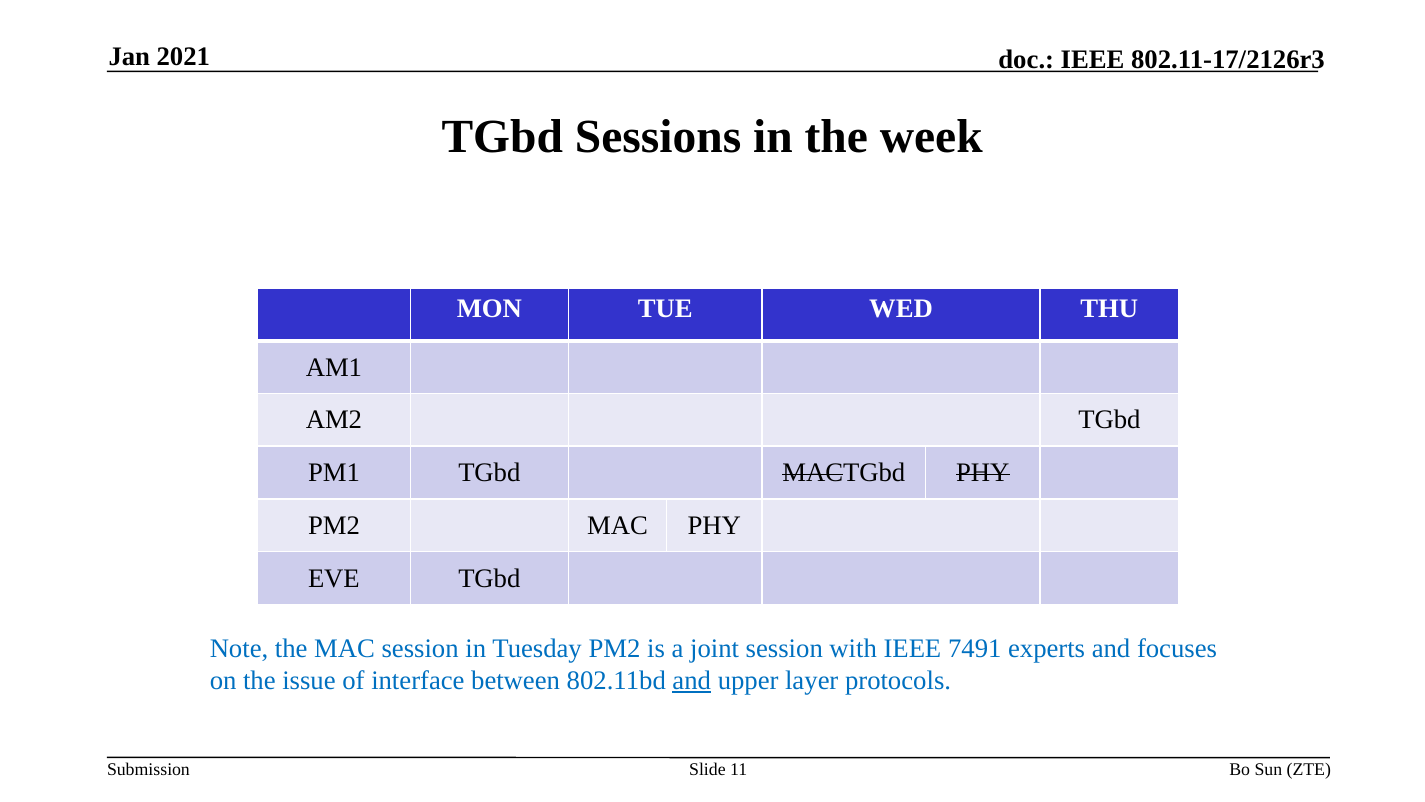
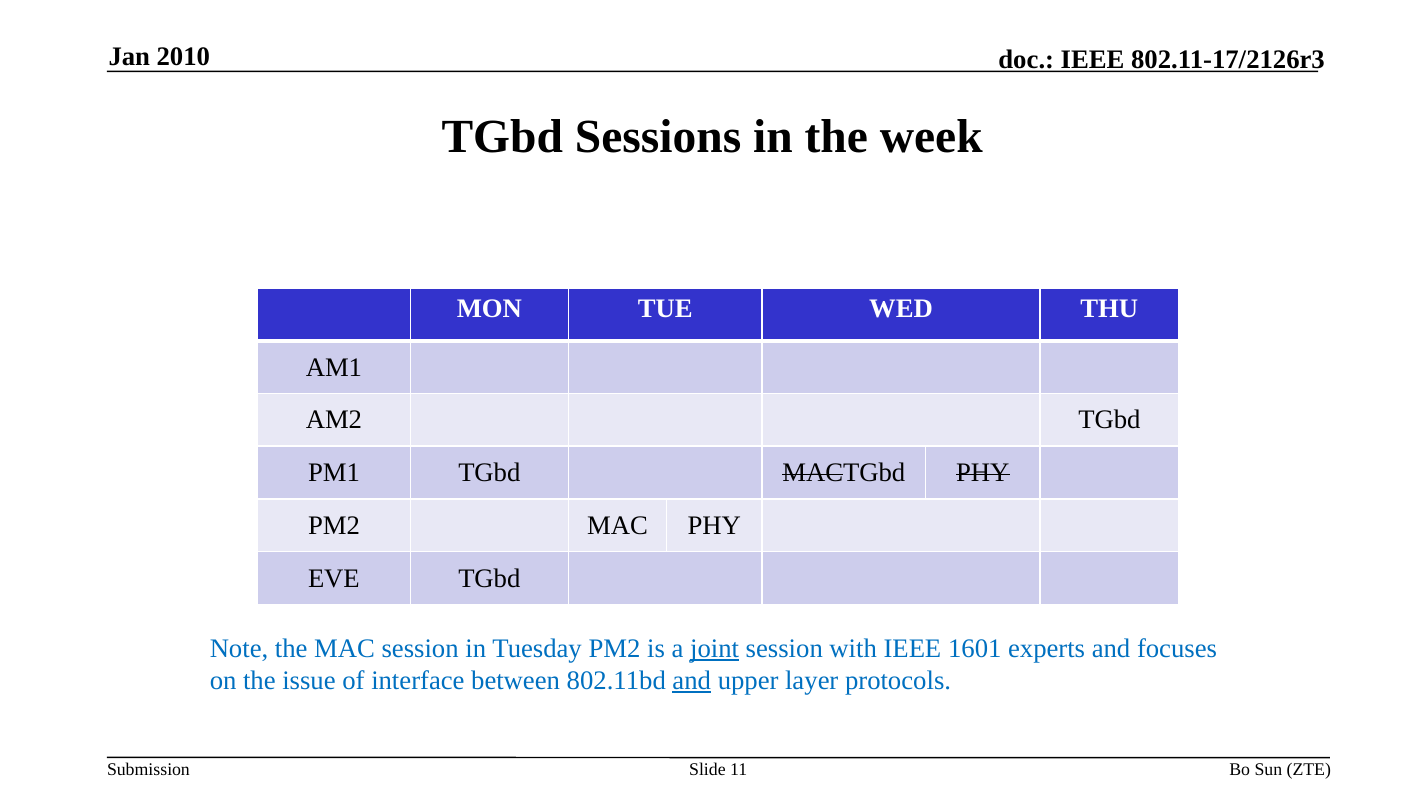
2021: 2021 -> 2010
joint underline: none -> present
7491: 7491 -> 1601
